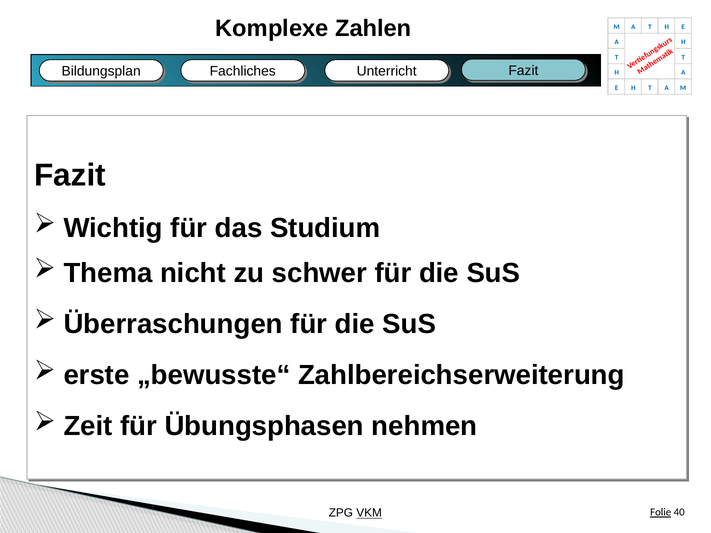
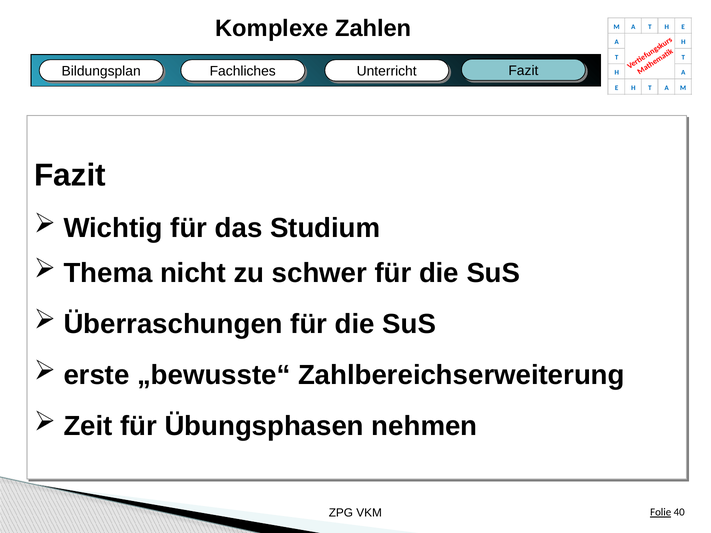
VKM underline: present -> none
